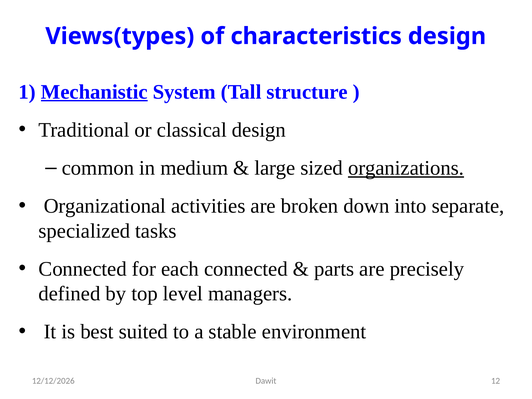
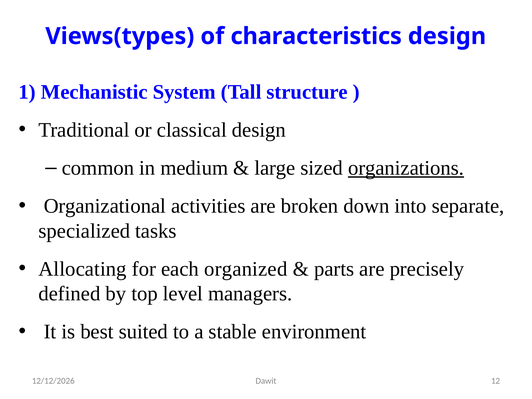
Mechanistic underline: present -> none
Connected at (83, 269): Connected -> Allocating
each connected: connected -> organized
